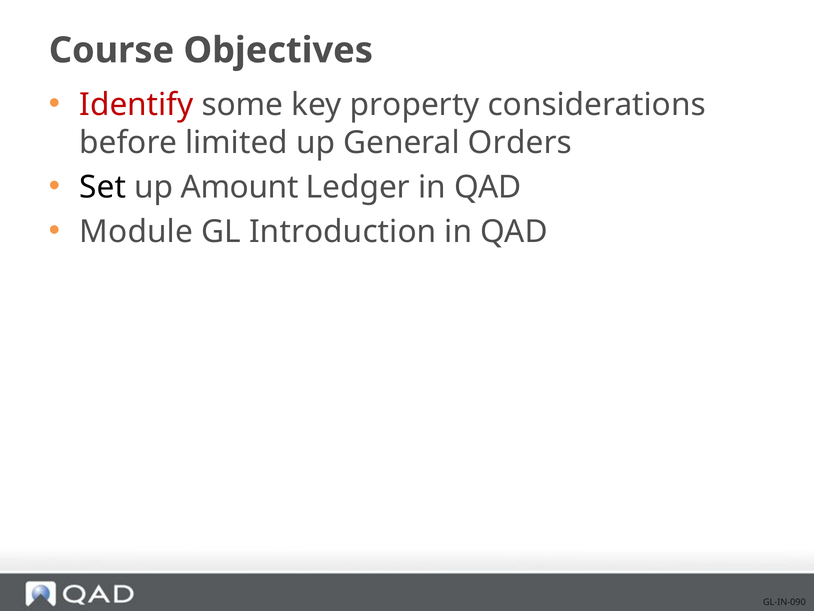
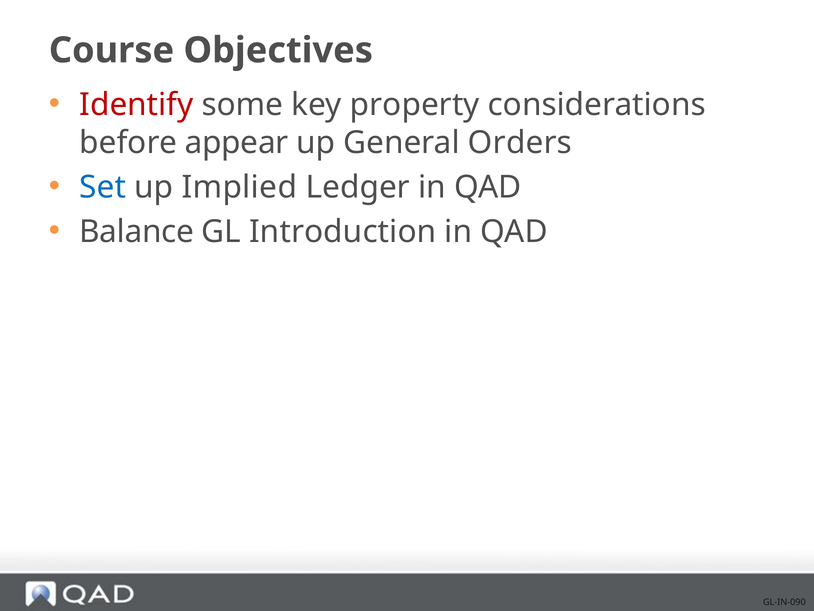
limited: limited -> appear
Set colour: black -> blue
Amount: Amount -> Implied
Module: Module -> Balance
